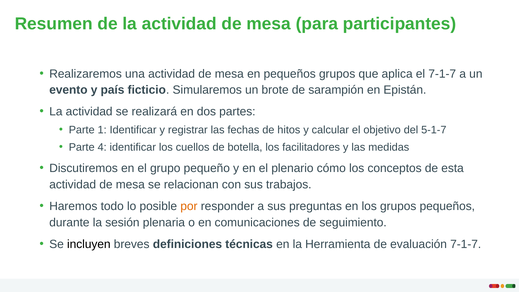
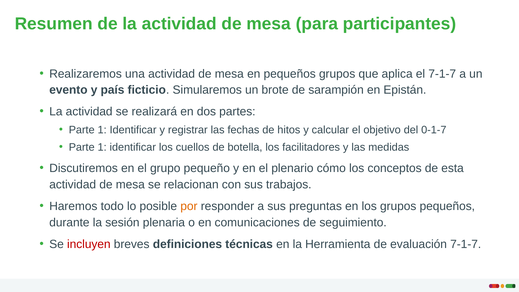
5-1-7: 5-1-7 -> 0-1-7
4 at (102, 147): 4 -> 1
incluyen colour: black -> red
